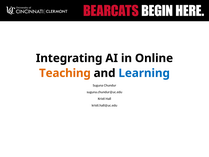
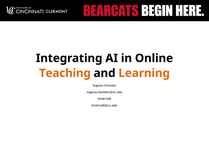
Learning colour: blue -> orange
